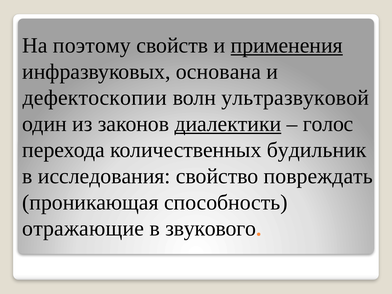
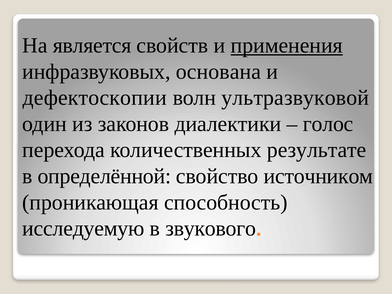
поэтому: поэтому -> является
диалектики underline: present -> none
будильник: будильник -> результате
исследования: исследования -> определённой
повреждать: повреждать -> источником
отражающие: отражающие -> исследуемую
